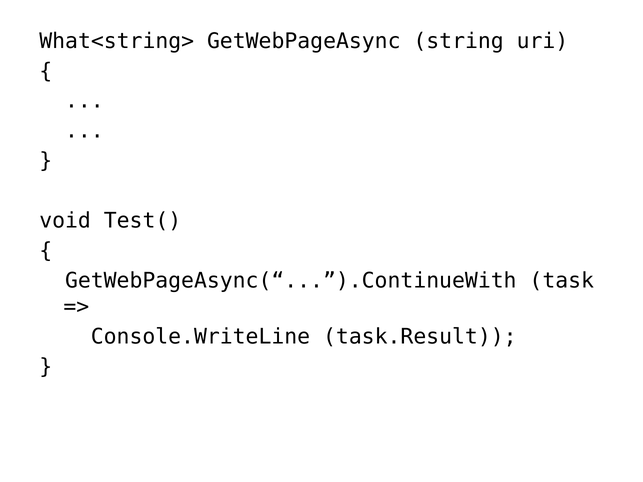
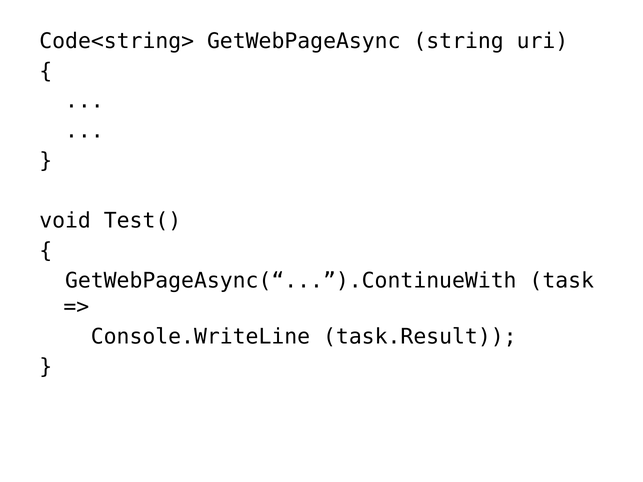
What<string>: What<string> -> Code<string>
